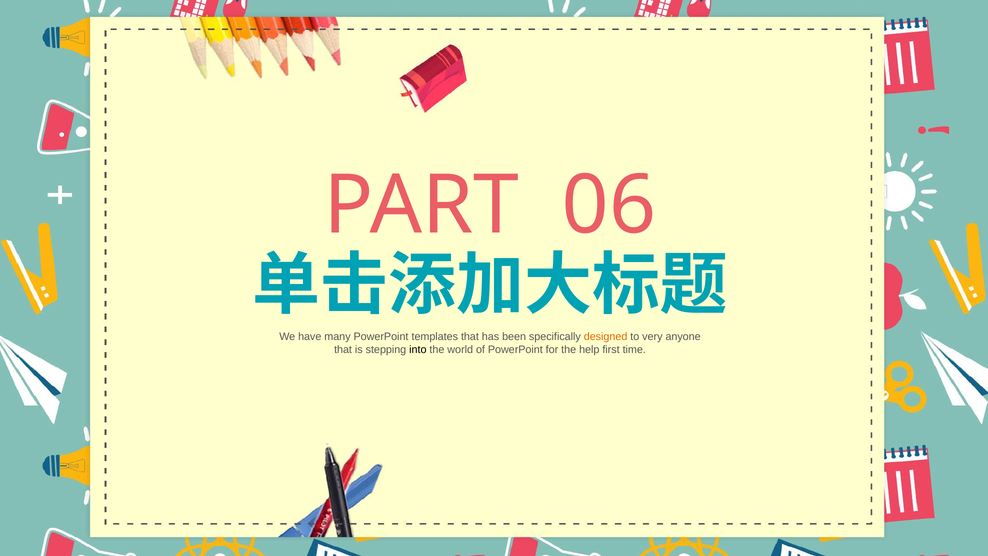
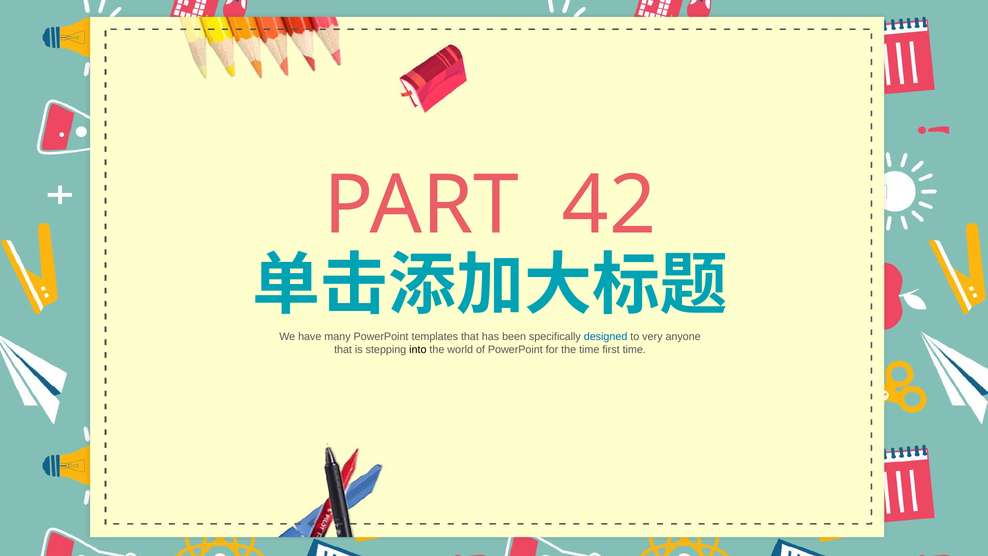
06: 06 -> 42
designed colour: orange -> blue
the help: help -> time
